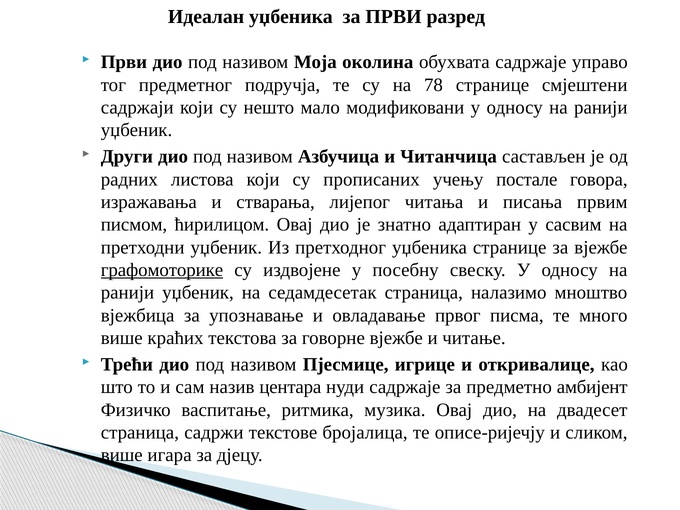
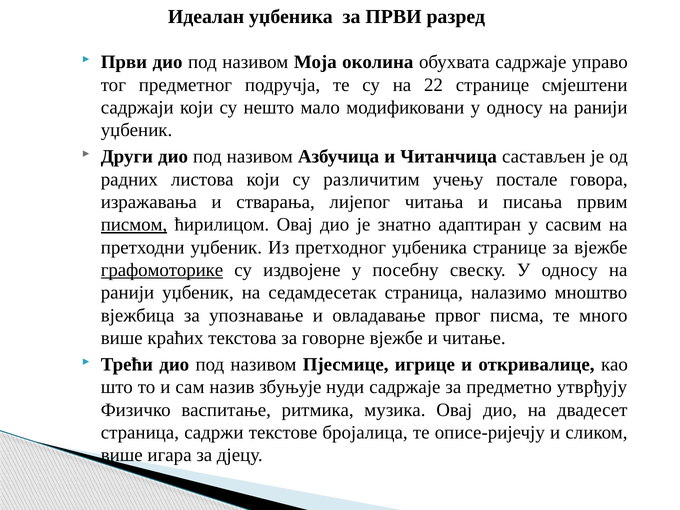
78: 78 -> 22
прописаних: прописаних -> различитим
писмом underline: none -> present
центара: центара -> збуњује
амбијент: амбијент -> утврђују
